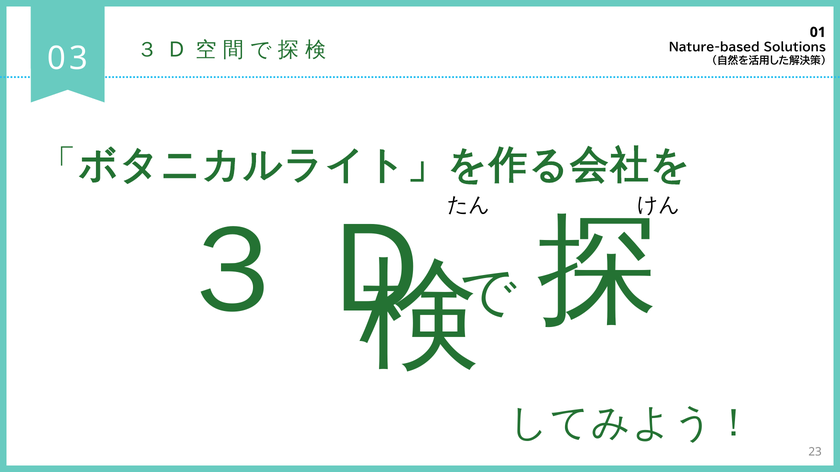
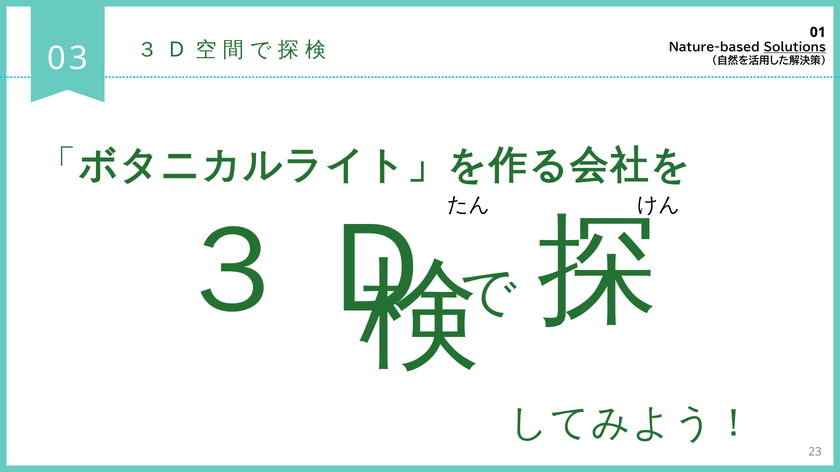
Solutions underline: none -> present
